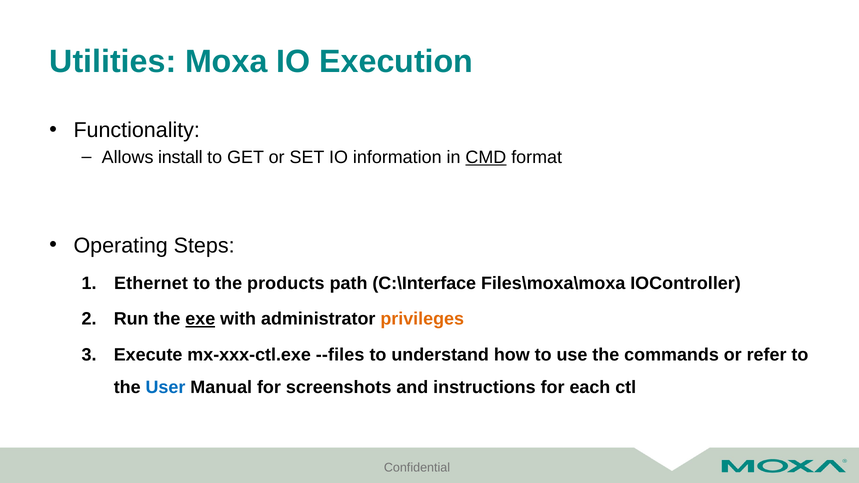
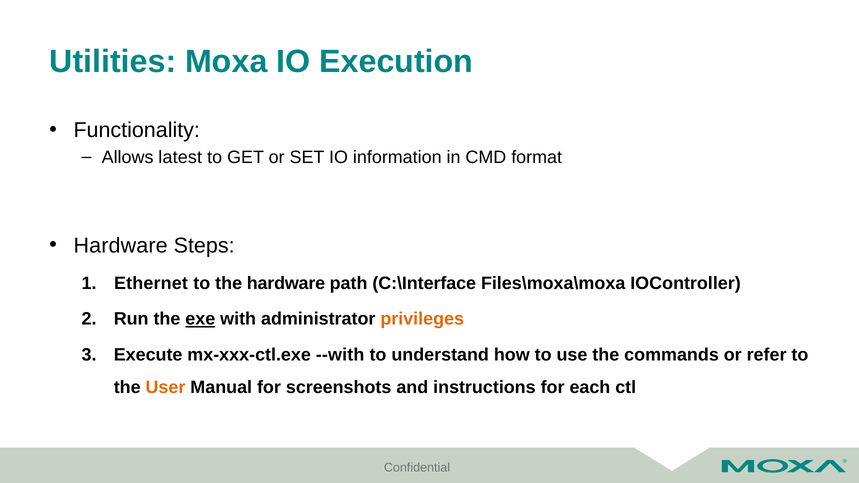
install: install -> latest
CMD underline: present -> none
Operating at (121, 246): Operating -> Hardware
the products: products -> hardware
--files: --files -> --with
User colour: blue -> orange
